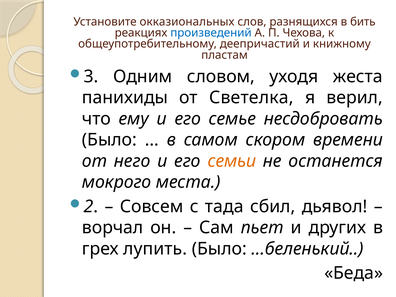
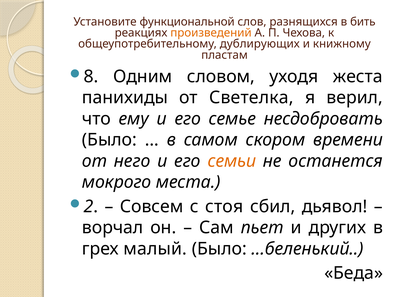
окказиональных: окказиональных -> функциональной
произведений colour: blue -> orange
деепричастий: деепричастий -> дублирующих
3: 3 -> 8
тада: тада -> стоя
лупить: лупить -> малый
